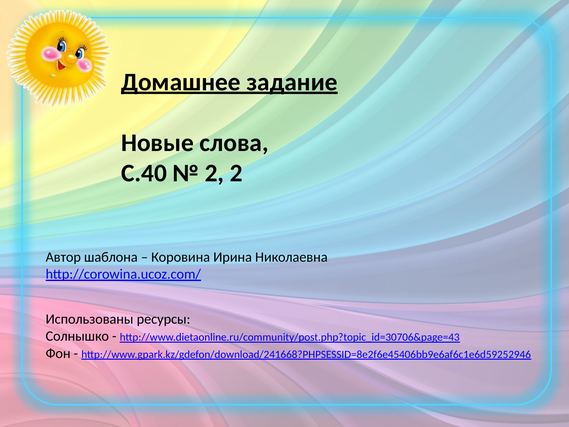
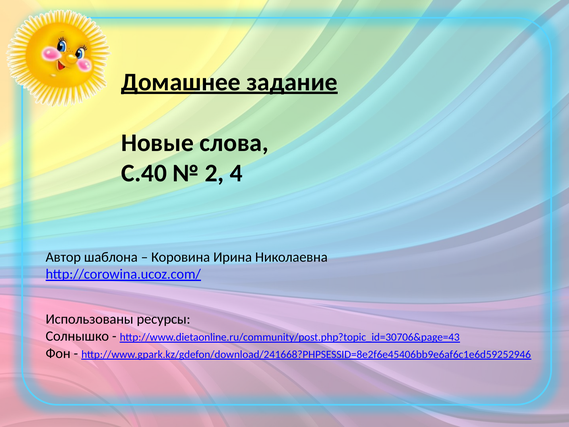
2 2: 2 -> 4
